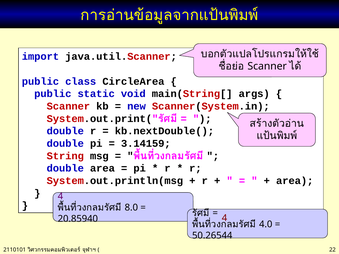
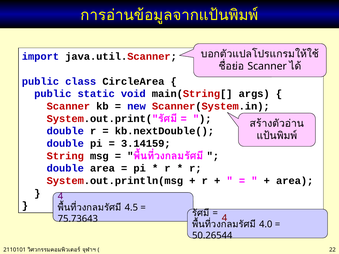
8.0: 8.0 -> 4.5
20.85940: 20.85940 -> 75.73643
